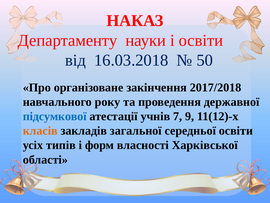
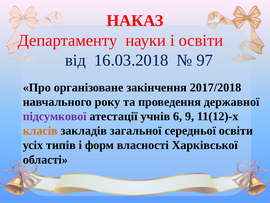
50: 50 -> 97
підсумкової colour: blue -> purple
7: 7 -> 6
